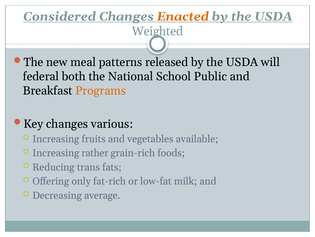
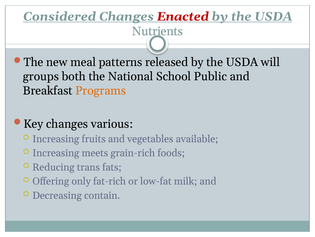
Enacted colour: orange -> red
Weighted: Weighted -> Nutrients
federal: federal -> groups
rather: rather -> meets
average: average -> contain
